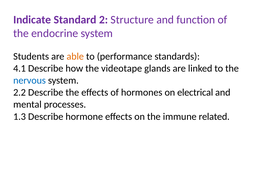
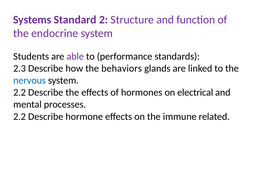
Indicate: Indicate -> Systems
able colour: orange -> purple
4.1: 4.1 -> 2.3
videotape: videotape -> behaviors
1.3 at (20, 116): 1.3 -> 2.2
